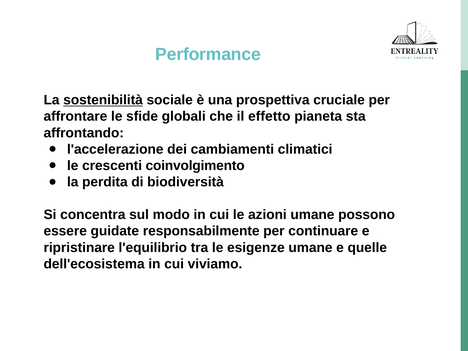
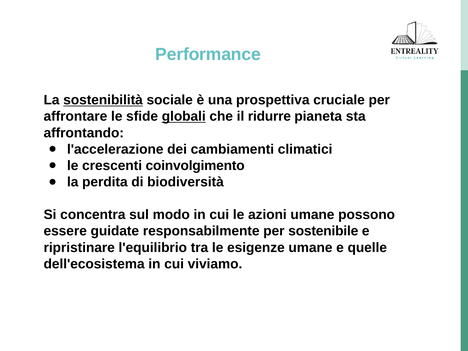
globali underline: none -> present
effetto: effetto -> ridurre
continuare: continuare -> sostenibile
